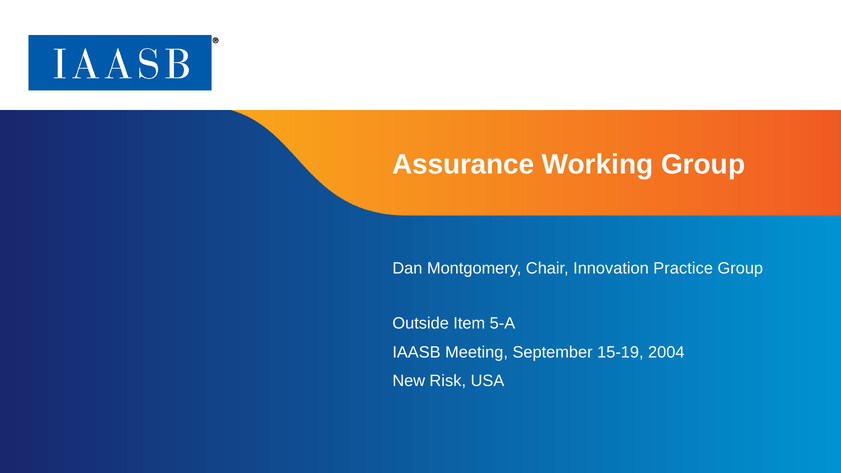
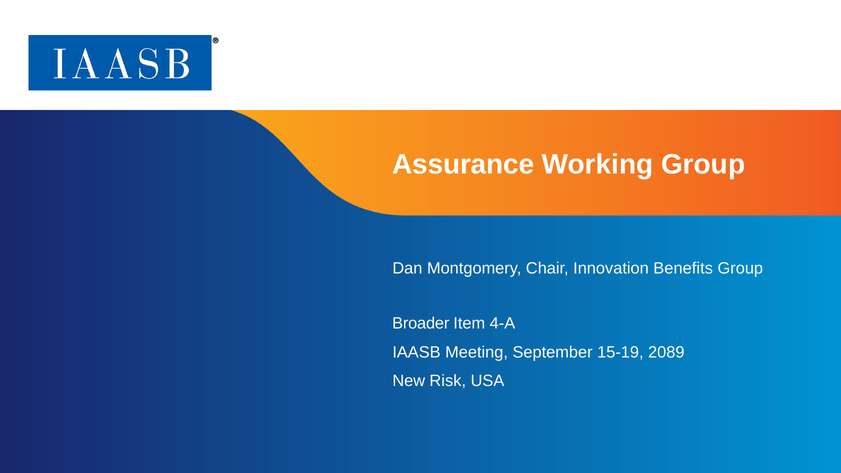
Practice: Practice -> Benefits
Outside: Outside -> Broader
5-A: 5-A -> 4-A
2004: 2004 -> 2089
